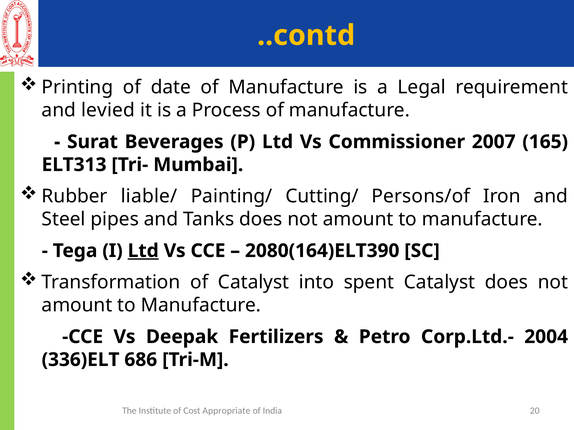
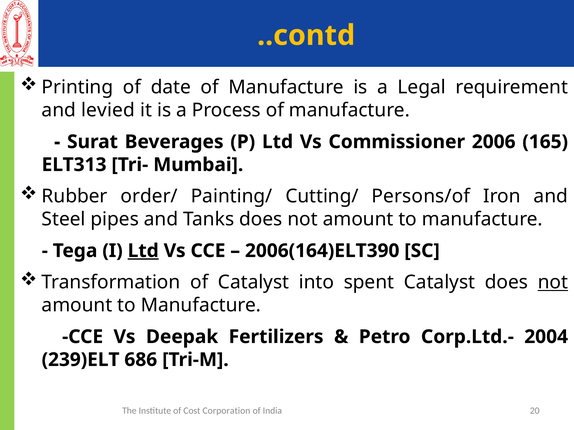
2007: 2007 -> 2006
liable/: liable/ -> order/
2080(164)ELT390: 2080(164)ELT390 -> 2006(164)ELT390
not at (553, 283) underline: none -> present
336)ELT: 336)ELT -> 239)ELT
Appropriate: Appropriate -> Corporation
